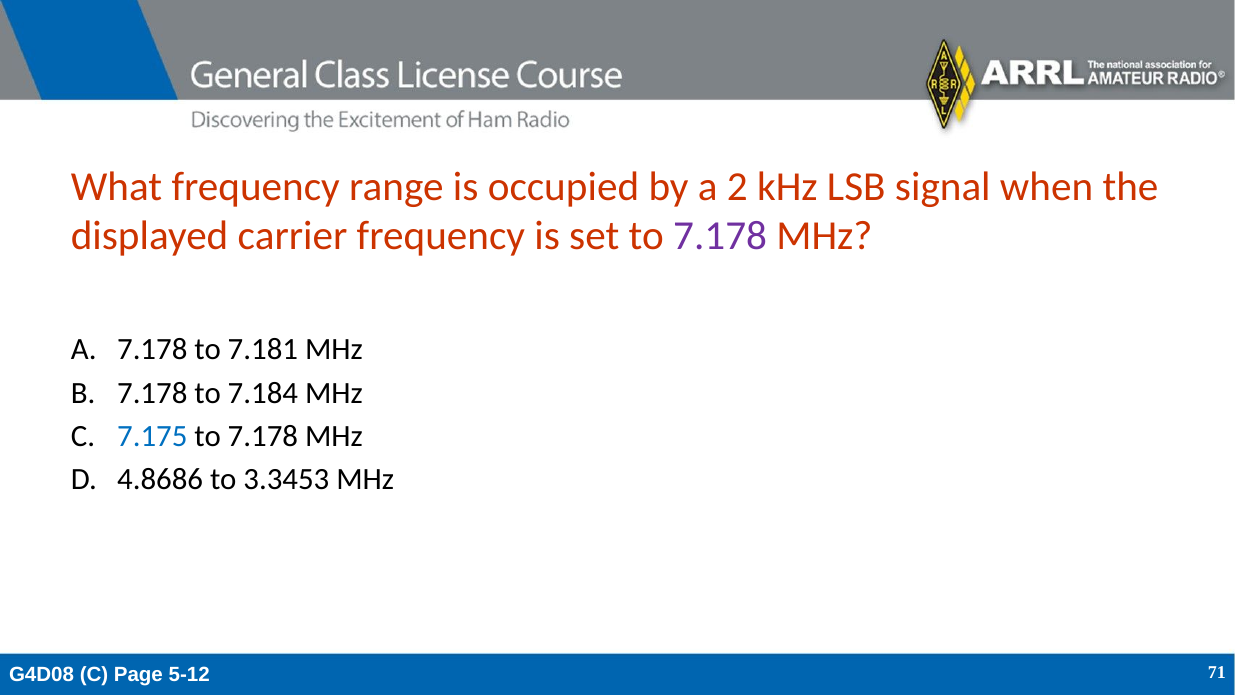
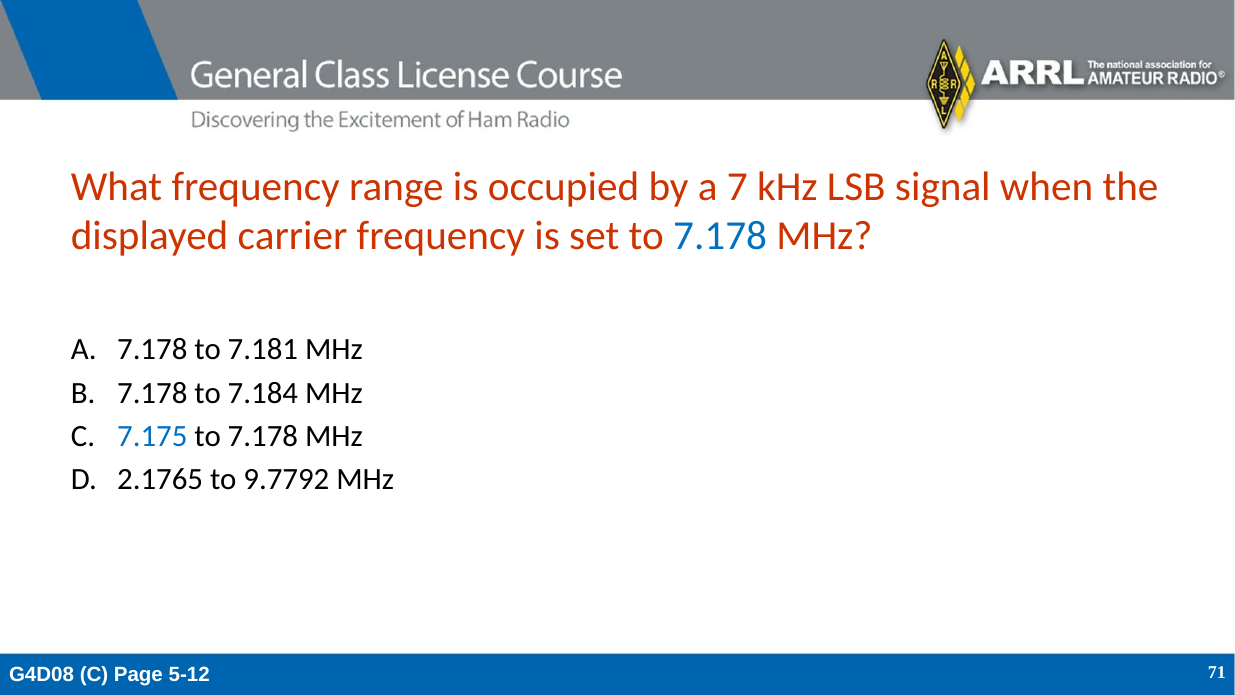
2: 2 -> 7
7.178 at (720, 236) colour: purple -> blue
4.8686: 4.8686 -> 2.1765
3.3453: 3.3453 -> 9.7792
